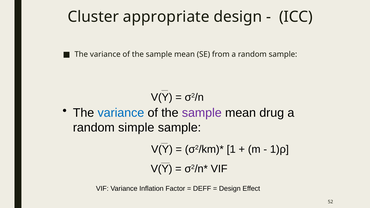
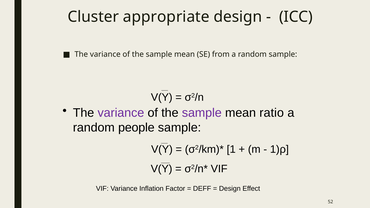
variance at (121, 113) colour: blue -> purple
drug: drug -> ratio
simple: simple -> people
